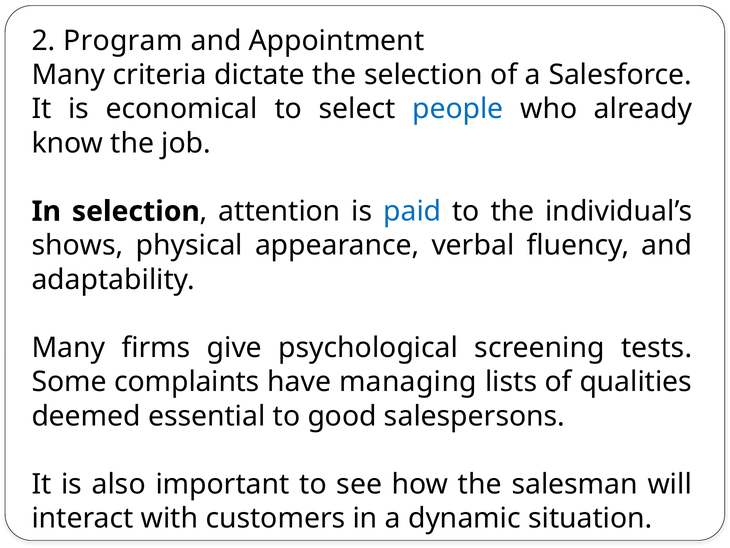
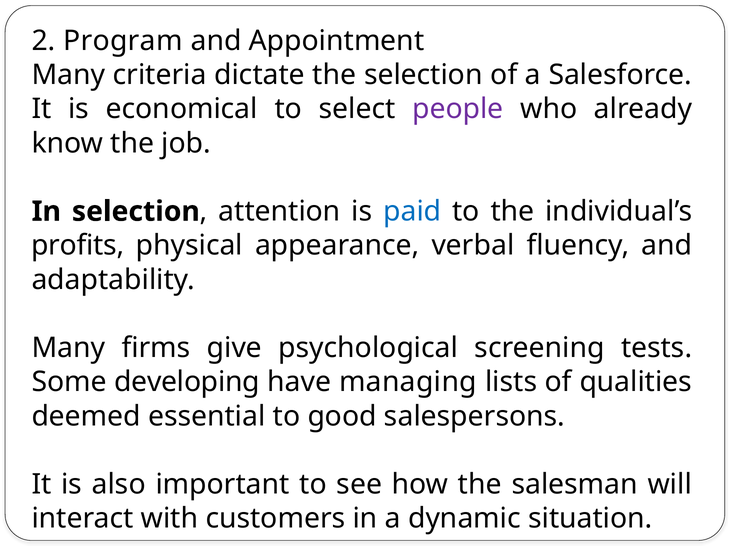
people colour: blue -> purple
shows: shows -> profits
complaints: complaints -> developing
